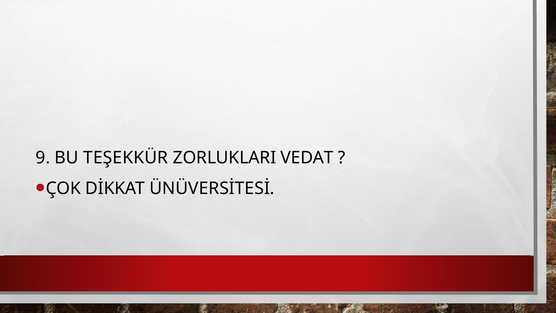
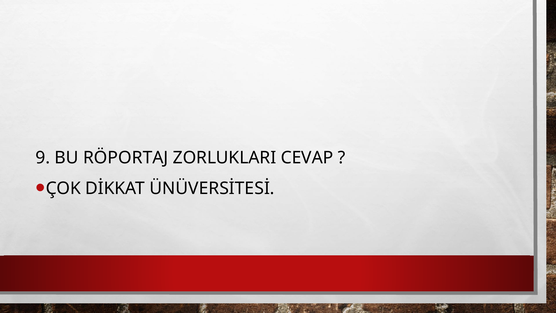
TEŞEKKÜR: TEŞEKKÜR -> RÖPORTAJ
VEDAT: VEDAT -> CEVAP
